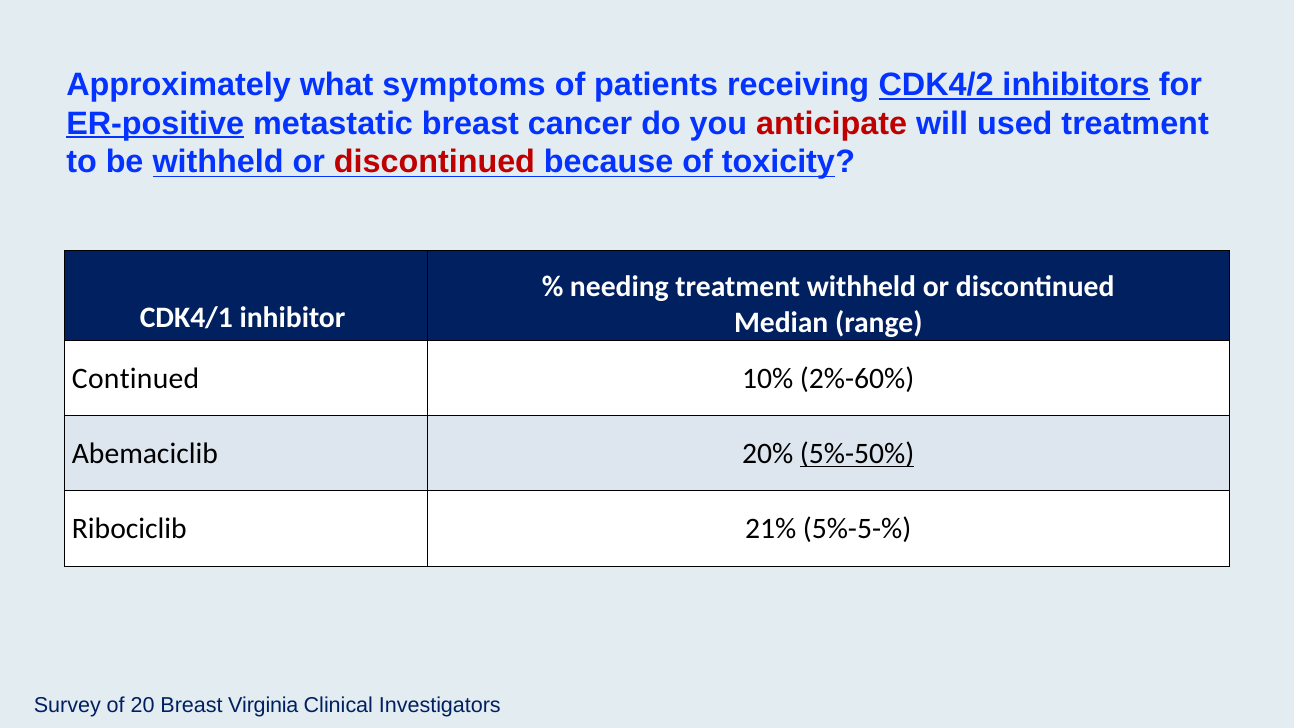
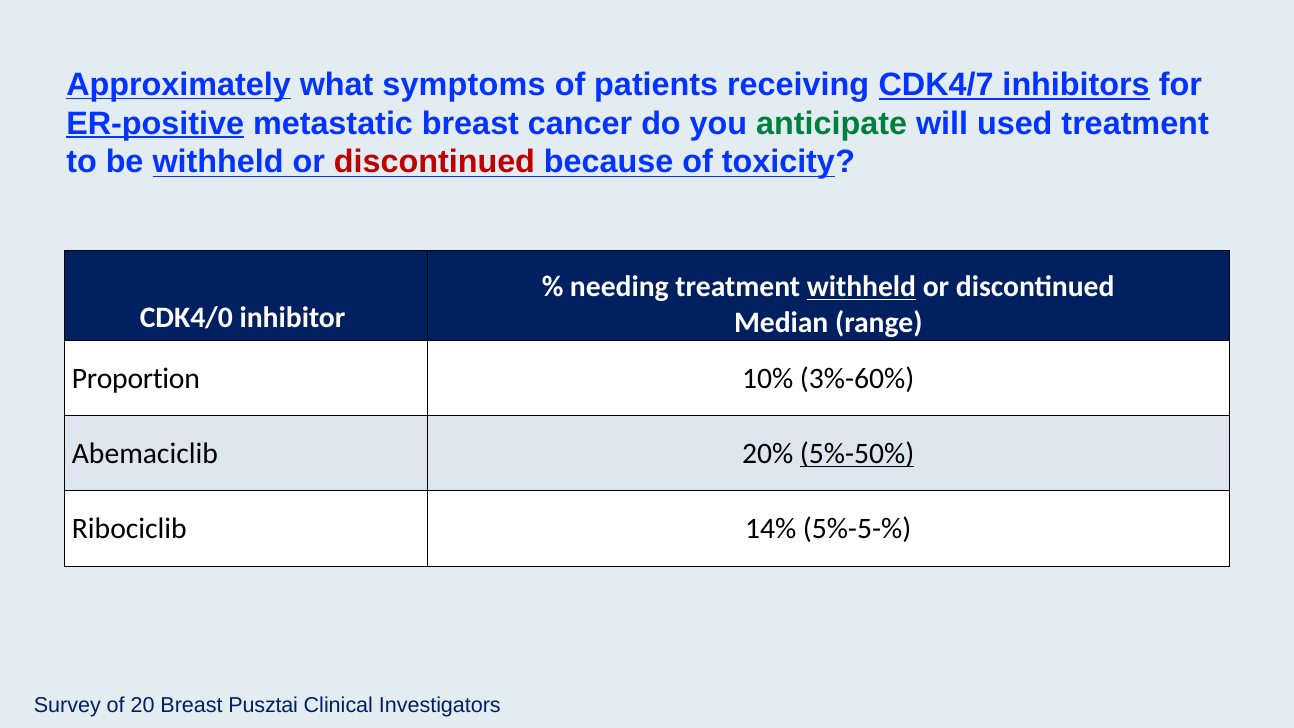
Approximately underline: none -> present
CDK4/2: CDK4/2 -> CDK4/7
anticipate colour: red -> green
withheld at (861, 287) underline: none -> present
CDK4/1: CDK4/1 -> CDK4/0
Continued: Continued -> Proportion
2%-60%: 2%-60% -> 3%-60%
21%: 21% -> 14%
Virginia: Virginia -> Pusztai
